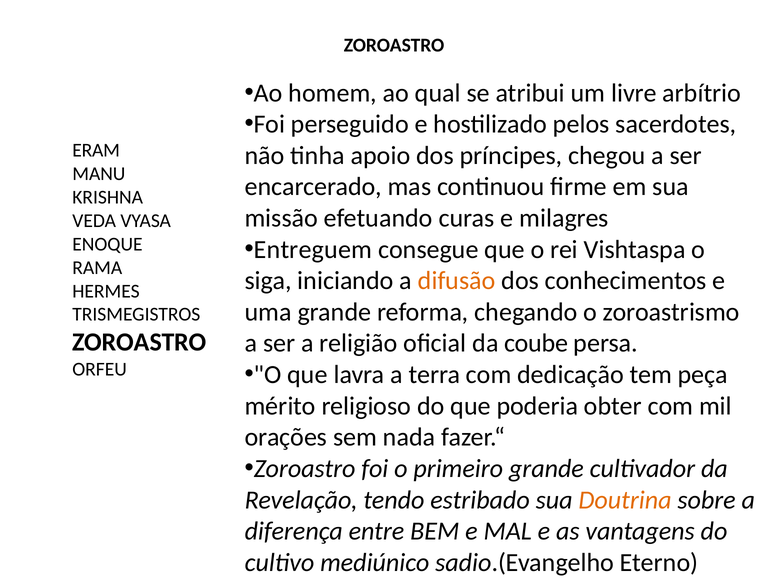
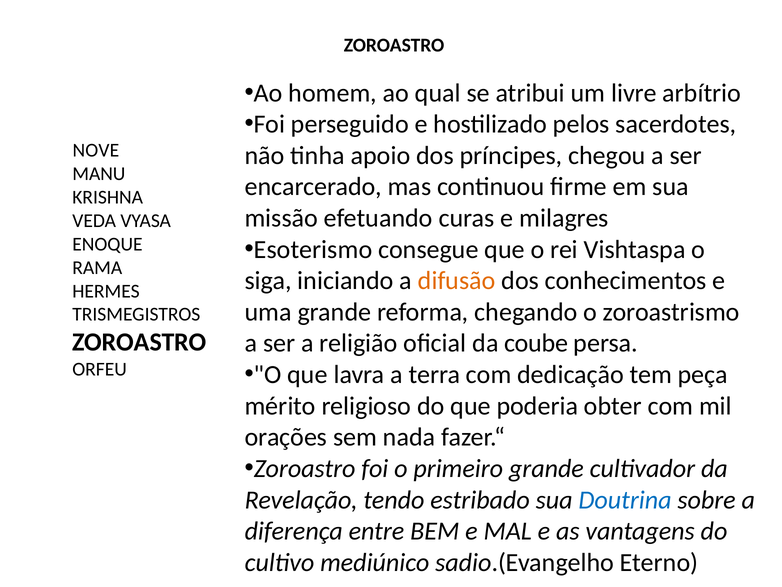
ERAM: ERAM -> NOVE
Entreguem: Entreguem -> Esoterismo
Doutrina colour: orange -> blue
